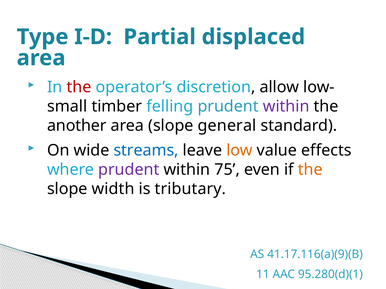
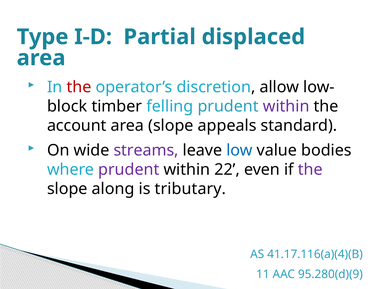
small: small -> block
another: another -> account
general: general -> appeals
streams colour: blue -> purple
low colour: orange -> blue
effects: effects -> bodies
75: 75 -> 22
the at (310, 170) colour: orange -> purple
width: width -> along
41.17.116(a)(9)(B: 41.17.116(a)(9)(B -> 41.17.116(a)(4)(B
95.280(d)(1: 95.280(d)(1 -> 95.280(d)(9
